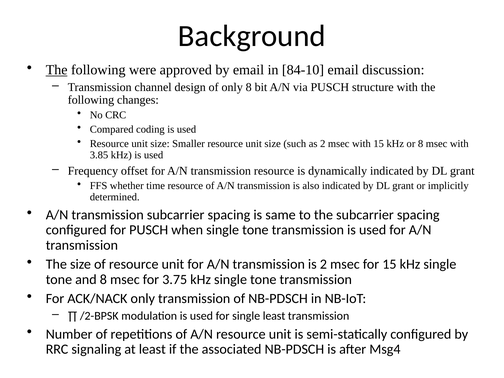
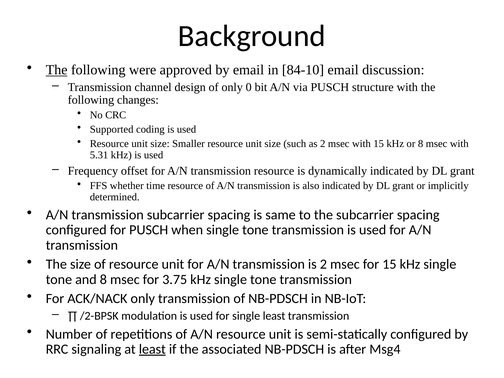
only 8: 8 -> 0
Compared: Compared -> Supported
3.85: 3.85 -> 5.31
least at (152, 349) underline: none -> present
